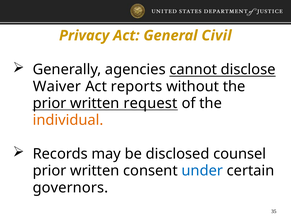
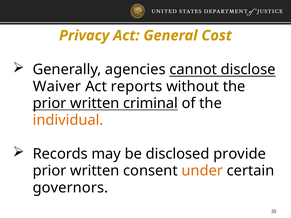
Civil: Civil -> Cost
request: request -> criminal
counsel: counsel -> provide
under colour: blue -> orange
